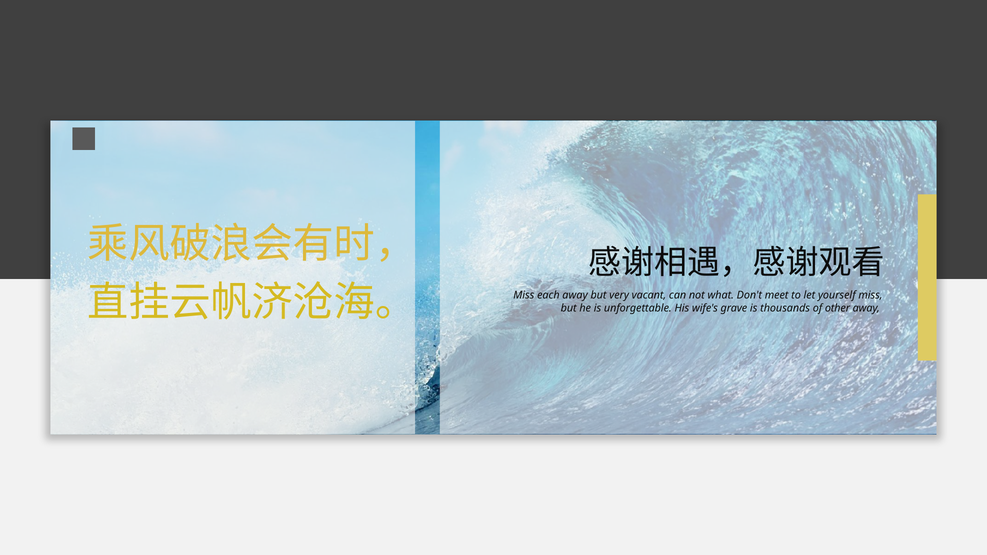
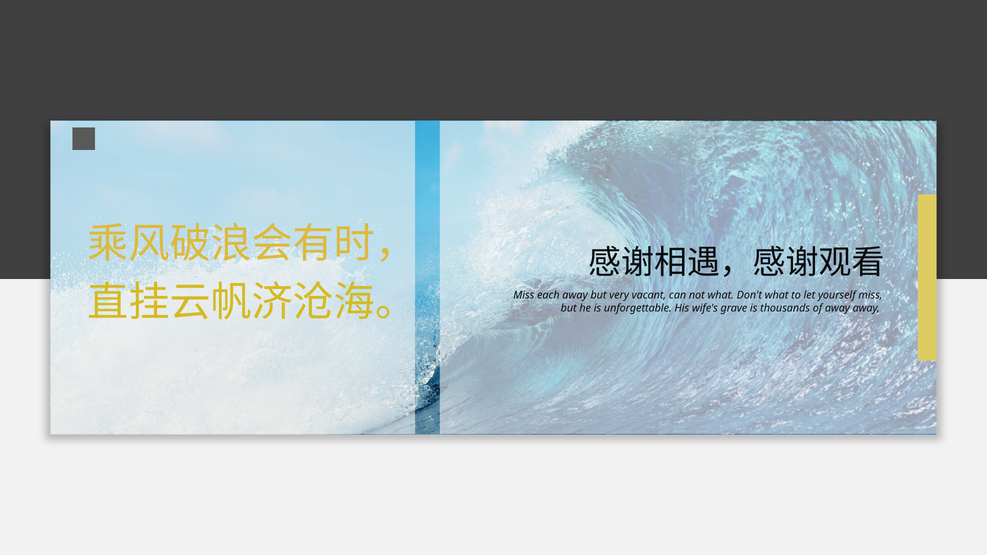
Don't meet: meet -> what
of other: other -> away
